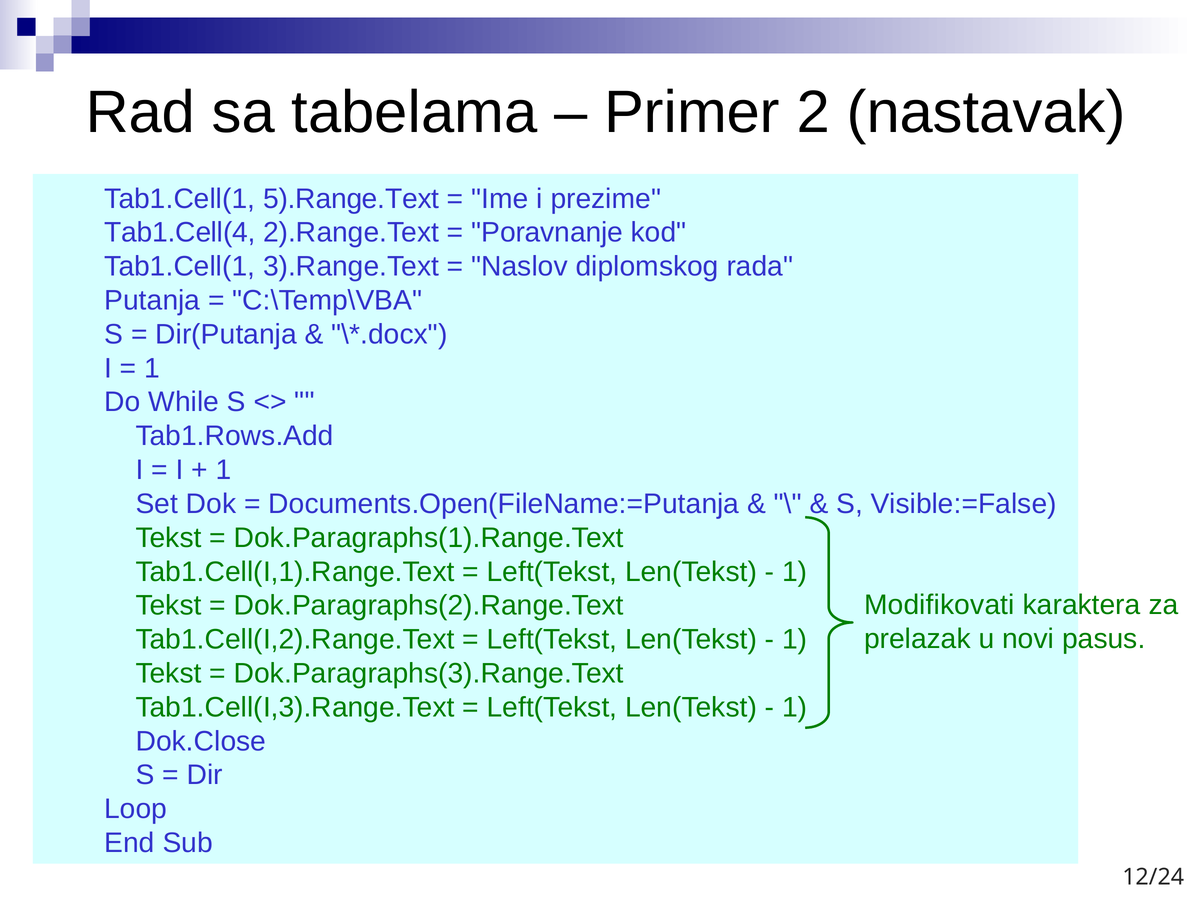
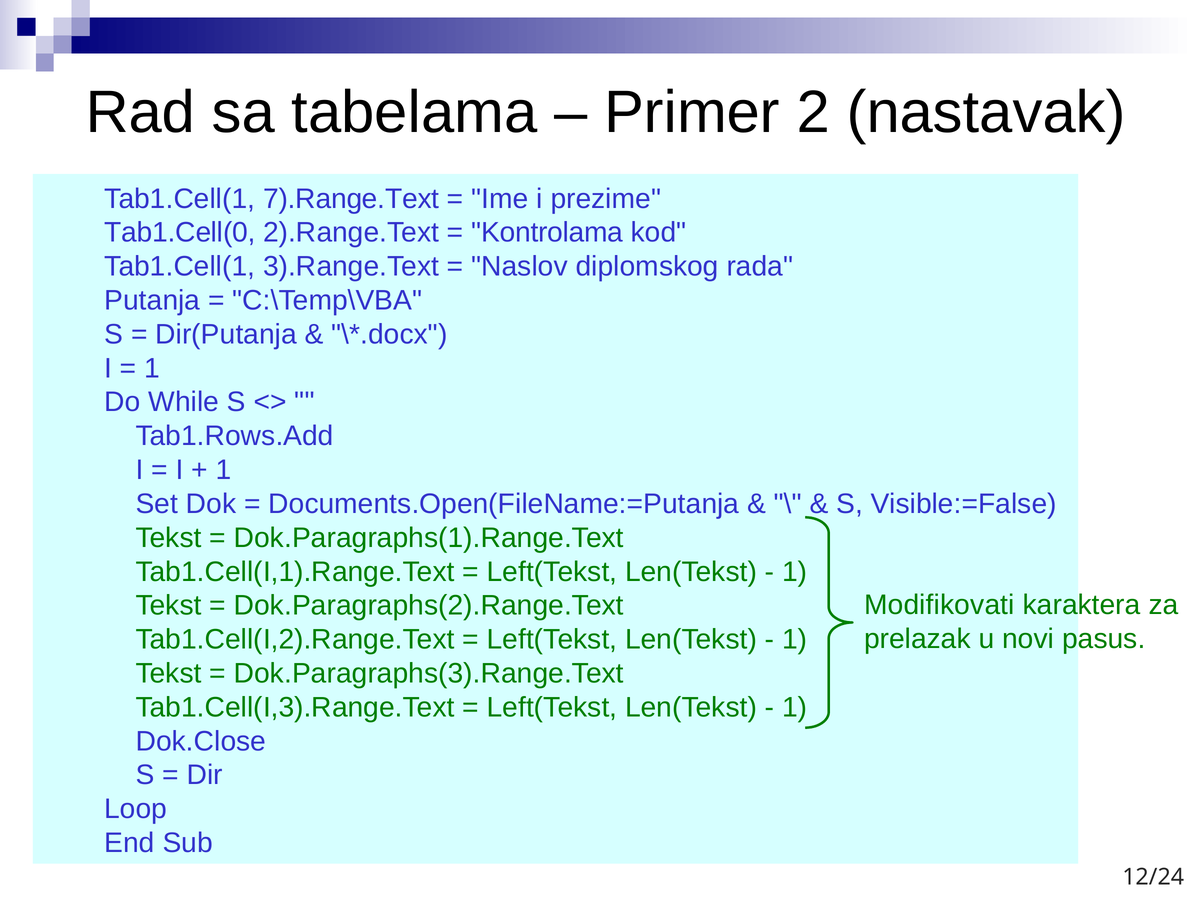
5).Range.Text: 5).Range.Text -> 7).Range.Text
Tab1.Cell(4: Tab1.Cell(4 -> Tab1.Cell(0
Poravnanje: Poravnanje -> Kontrolama
